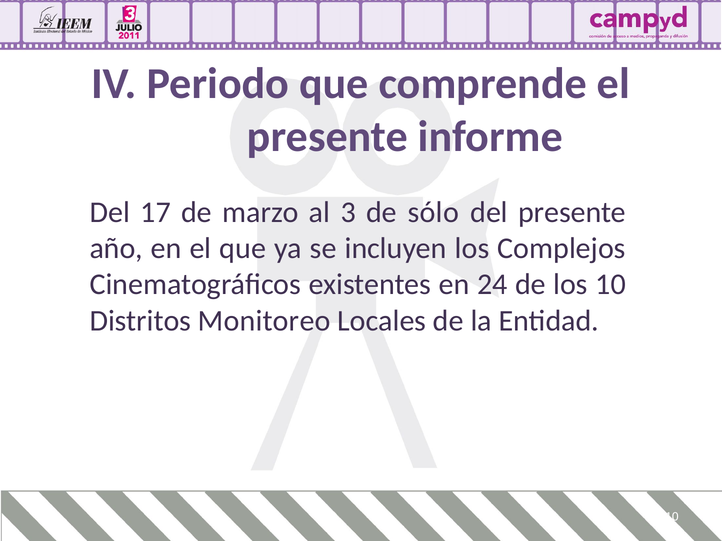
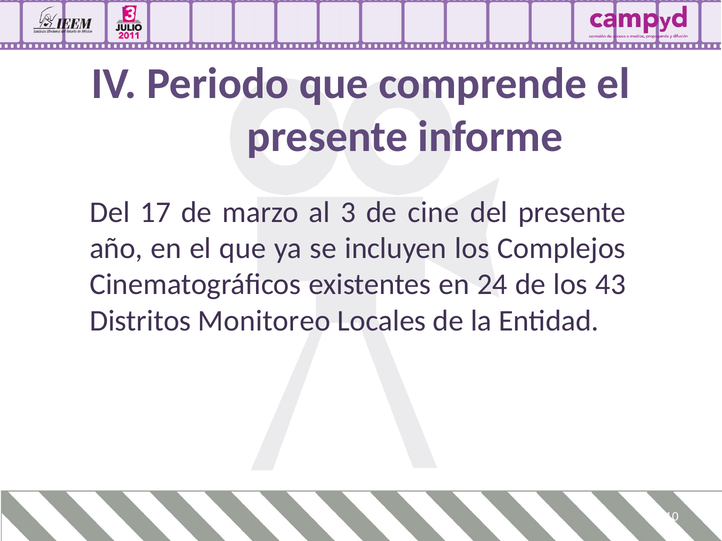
sólo: sólo -> cine
los 10: 10 -> 43
